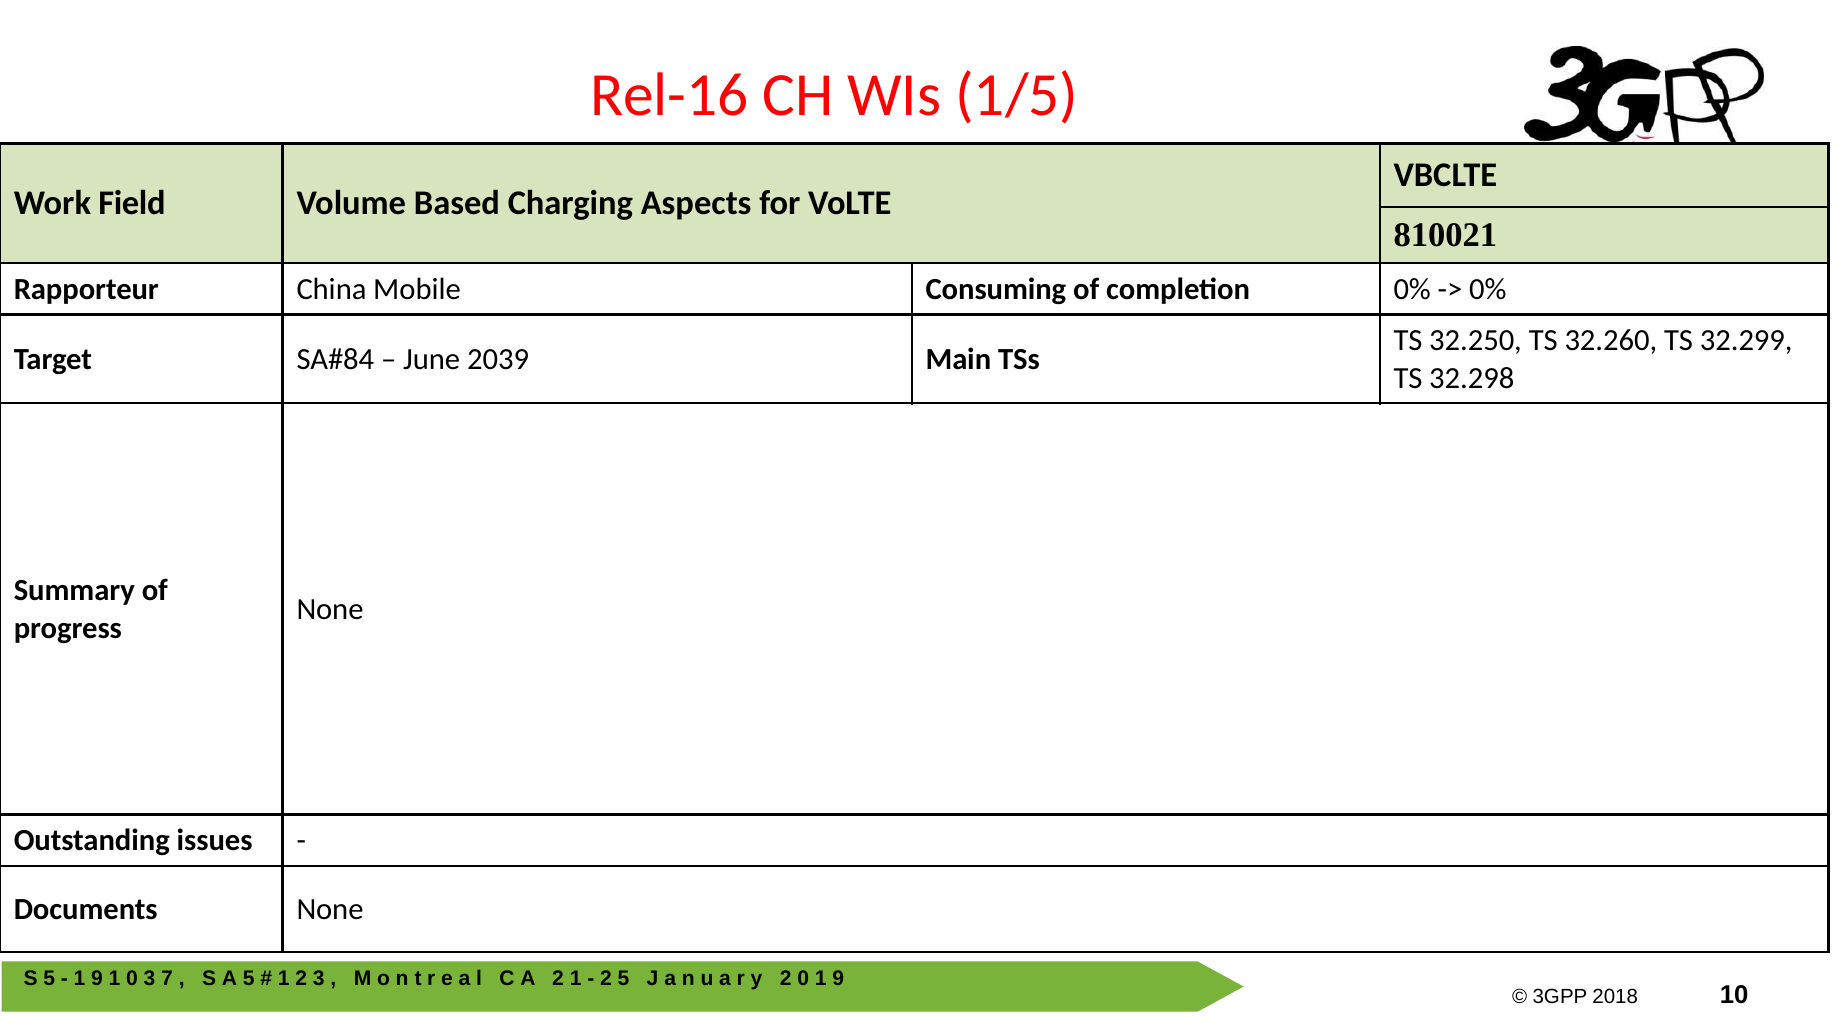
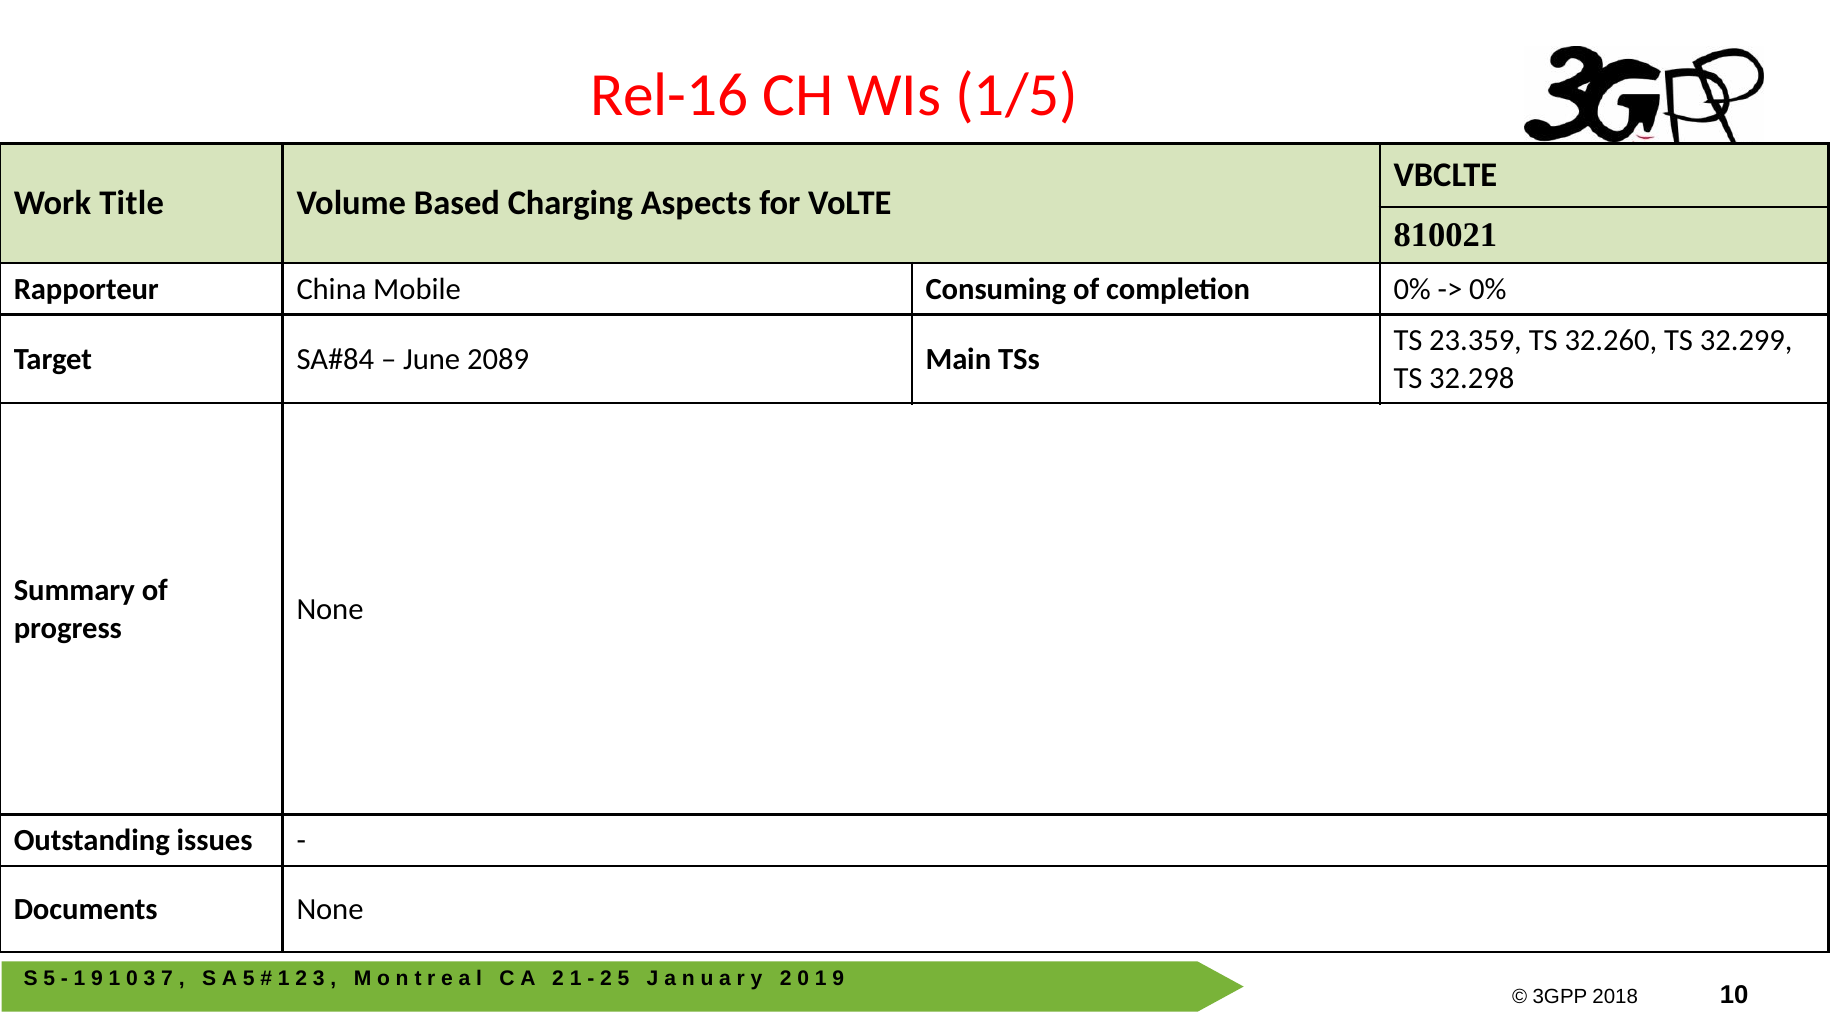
Field: Field -> Title
32.250: 32.250 -> 23.359
2039: 2039 -> 2089
